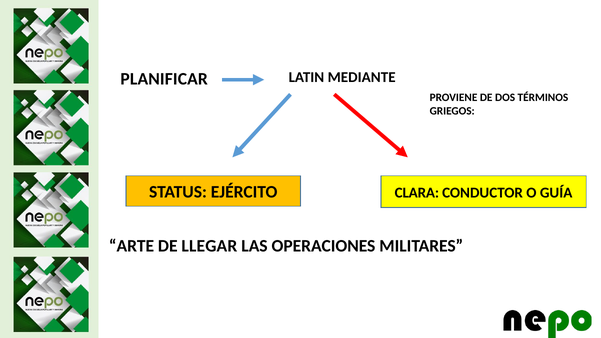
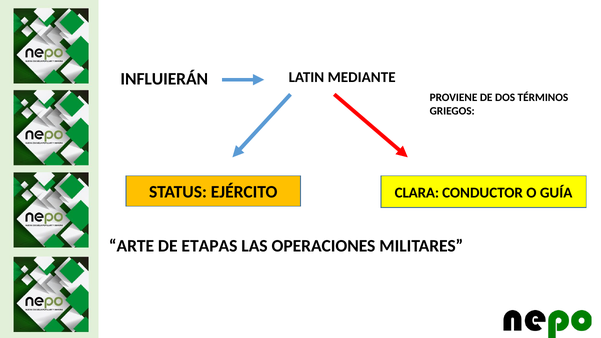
PLANIFICAR: PLANIFICAR -> INFLUIERÁN
LLEGAR: LLEGAR -> ETAPAS
